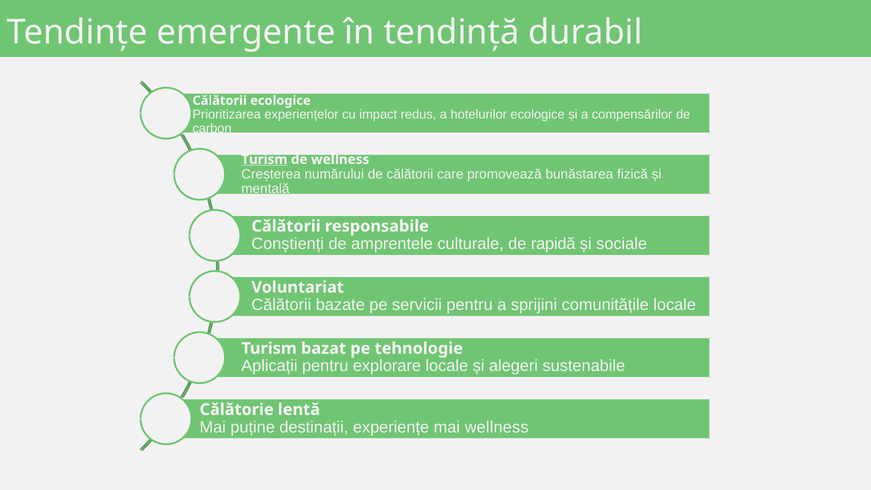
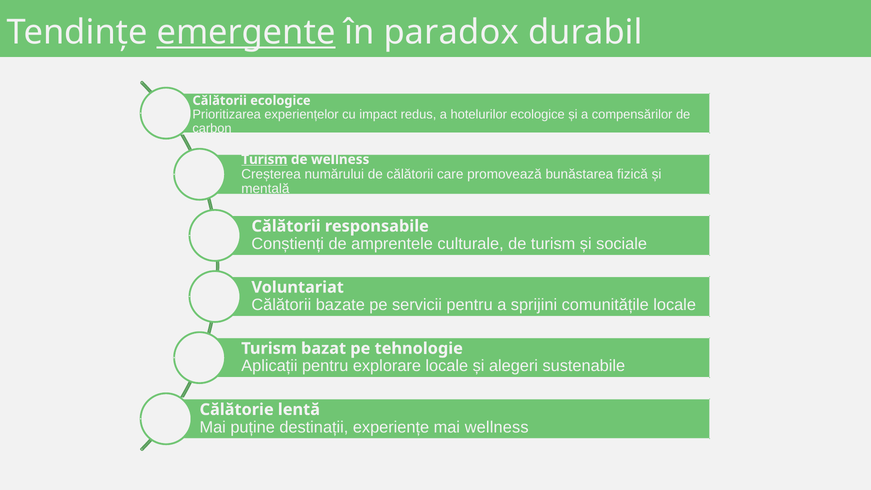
emergente underline: none -> present
tendință: tendință -> paradox
de rapidă: rapidă -> turism
